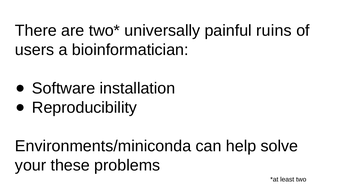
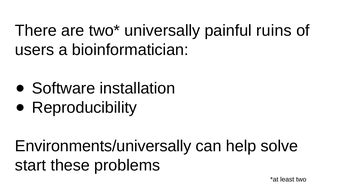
Environments/miniconda: Environments/miniconda -> Environments/universally
your: your -> start
